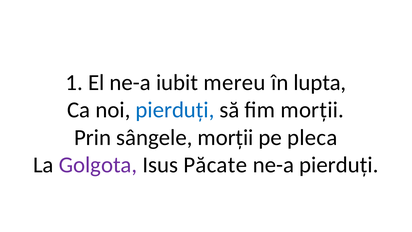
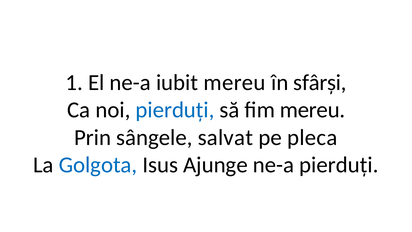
lupta: lupta -> sfârși
fim morții: morții -> mereu
sângele morții: morții -> salvat
Golgota colour: purple -> blue
Păcate: Păcate -> Ajunge
